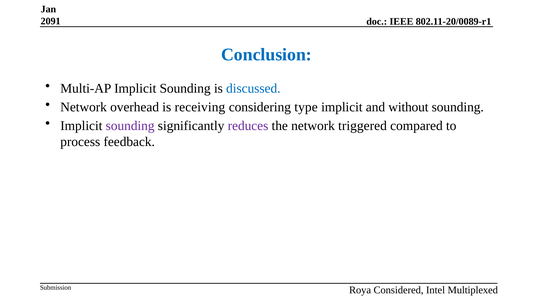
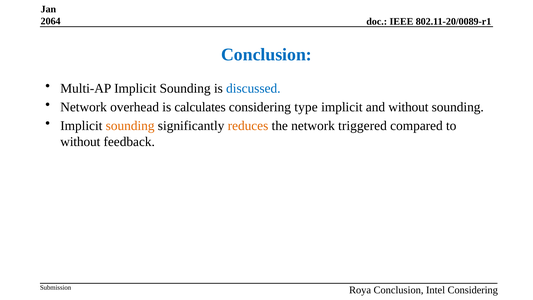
2091: 2091 -> 2064
receiving: receiving -> calculates
sounding at (130, 126) colour: purple -> orange
reduces colour: purple -> orange
process at (80, 142): process -> without
Roya Considered: Considered -> Conclusion
Intel Multiplexed: Multiplexed -> Considering
